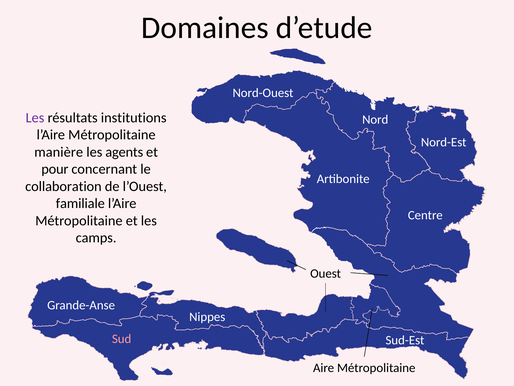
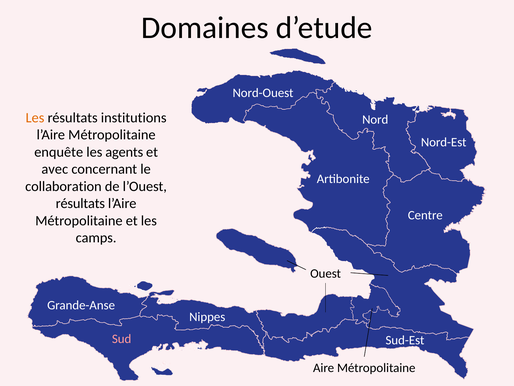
Les at (35, 118) colour: purple -> orange
manière: manière -> enquête
pour: pour -> avec
familiale at (80, 203): familiale -> résultats
